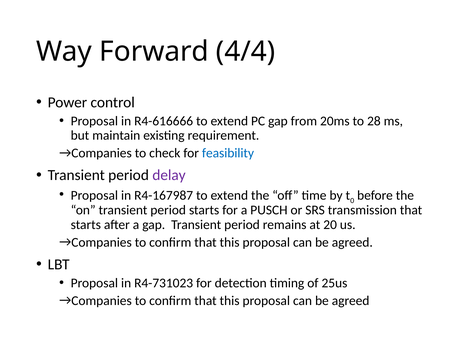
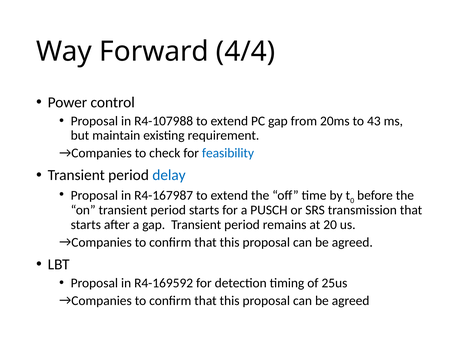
R4-616666: R4-616666 -> R4-107988
28: 28 -> 43
delay colour: purple -> blue
R4-731023: R4-731023 -> R4-169592
